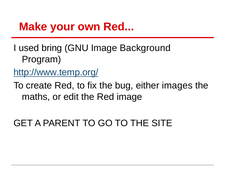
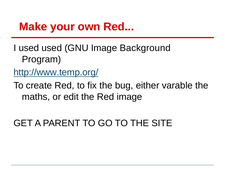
used bring: bring -> used
images: images -> varable
